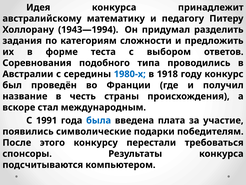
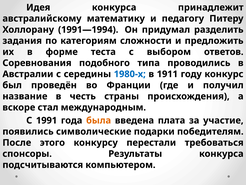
1943—1994: 1943—1994 -> 1991—1994
1918: 1918 -> 1911
была colour: blue -> orange
